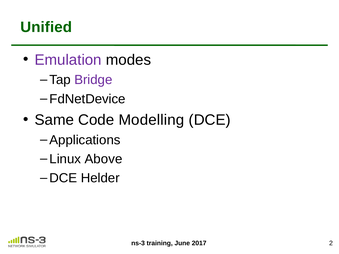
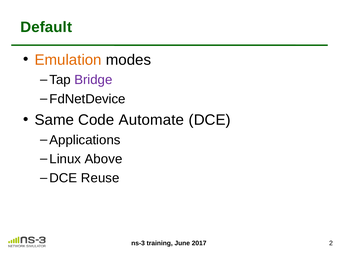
Unified: Unified -> Default
Emulation colour: purple -> orange
Modelling: Modelling -> Automate
Helder: Helder -> Reuse
